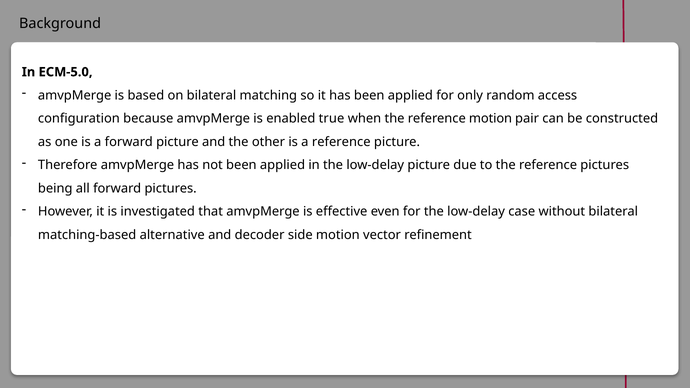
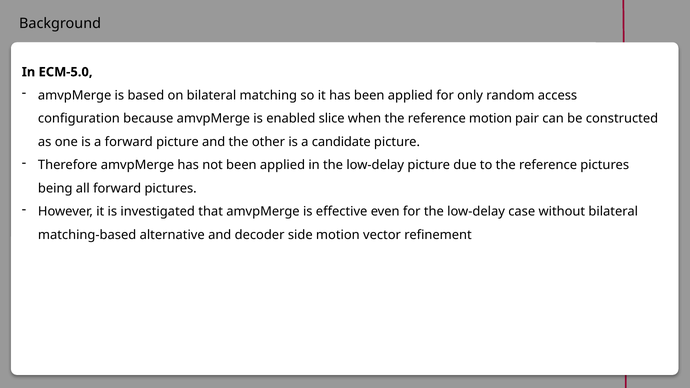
true: true -> slice
a reference: reference -> candidate
